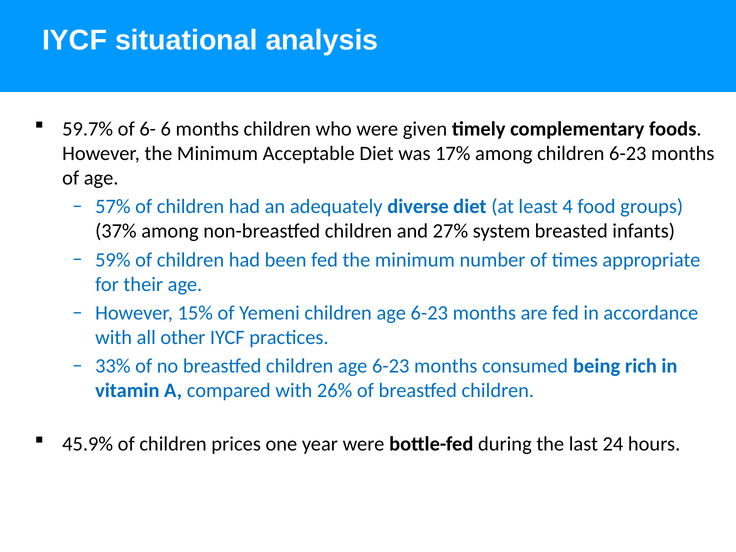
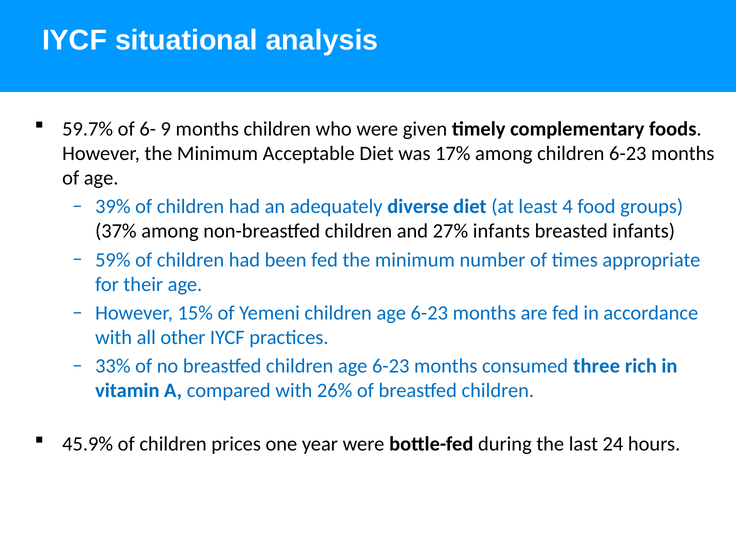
6: 6 -> 9
57%: 57% -> 39%
27% system: system -> infants
being: being -> three
